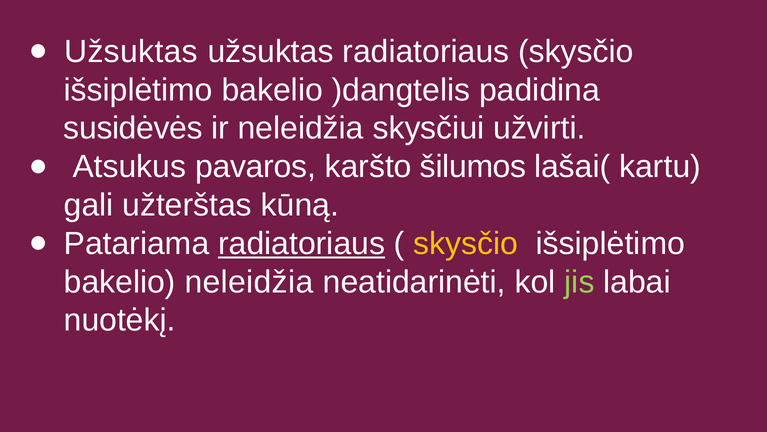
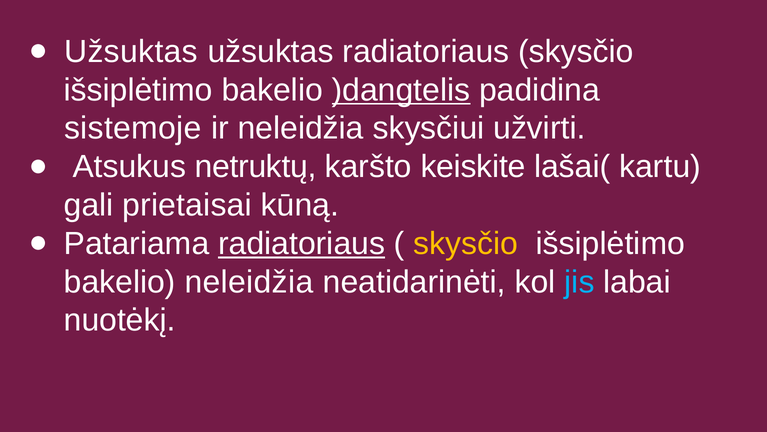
)dangtelis underline: none -> present
susidėvės: susidėvės -> sistemoje
pavaros: pavaros -> netruktų
šilumos: šilumos -> keiskite
užterštas: užterštas -> prietaisai
jis colour: light green -> light blue
